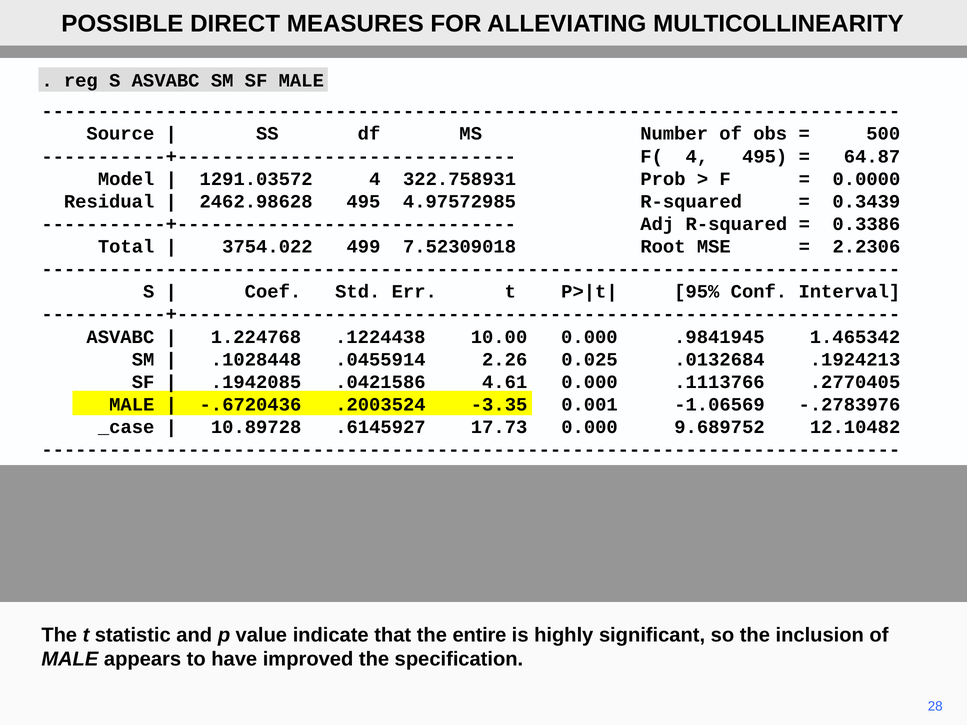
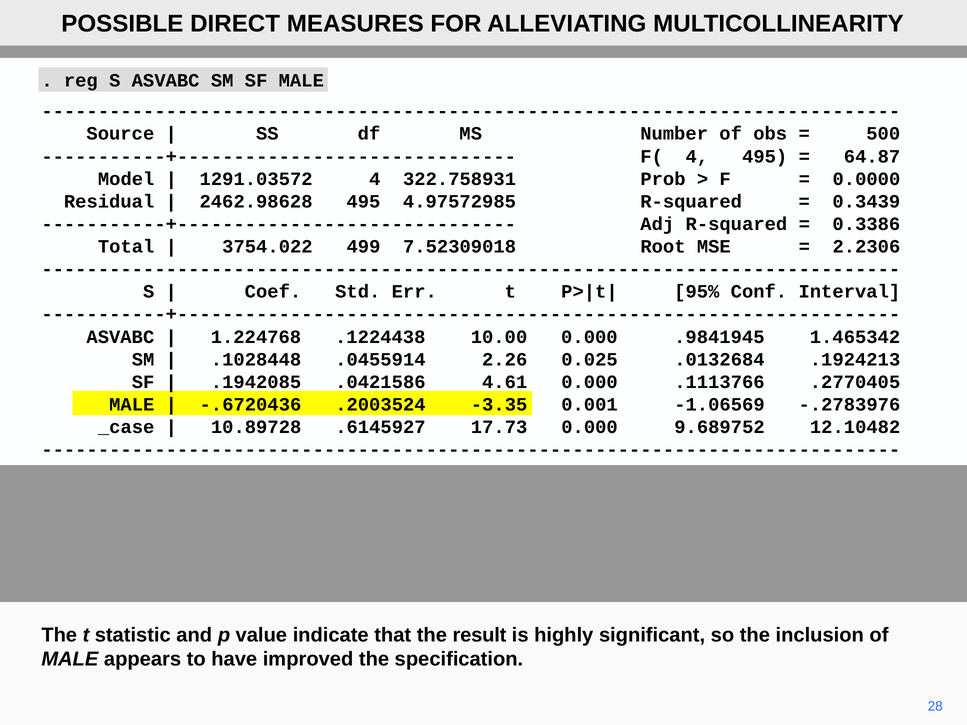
entire: entire -> result
